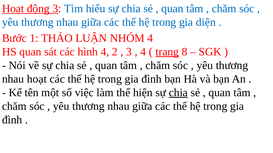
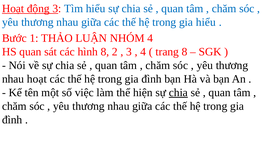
gia diện: diện -> hiểu
hình 4: 4 -> 8
trang underline: present -> none
